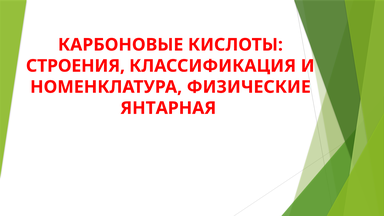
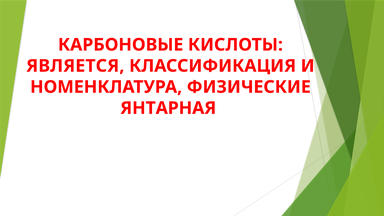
СТРОЕНИЯ: СТРОЕНИЯ -> ЯВЛЯЕТСЯ
